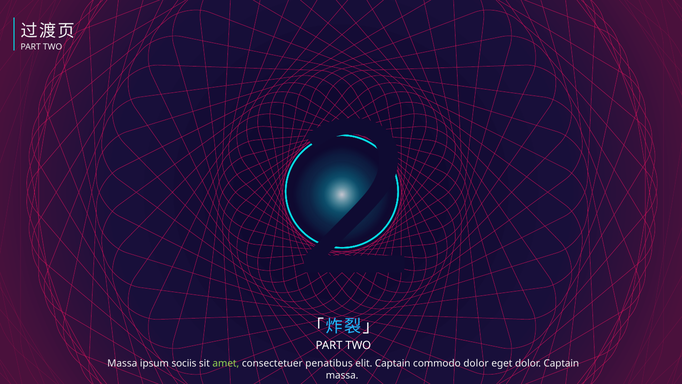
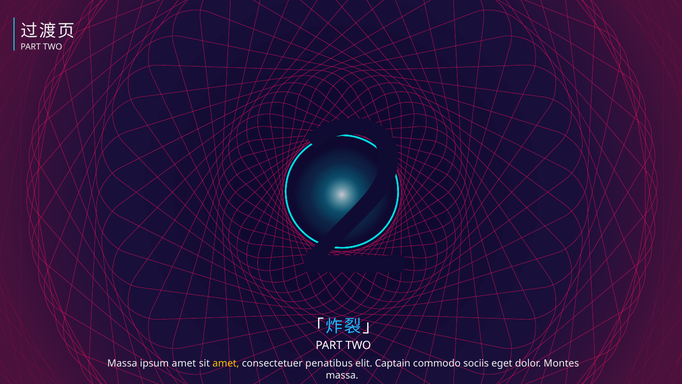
ipsum sociis: sociis -> amet
amet at (226, 363) colour: light green -> yellow
commodo dolor: dolor -> sociis
dolor Captain: Captain -> Montes
